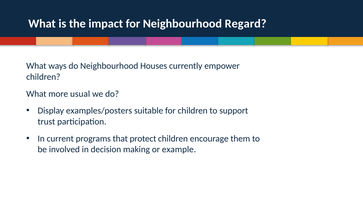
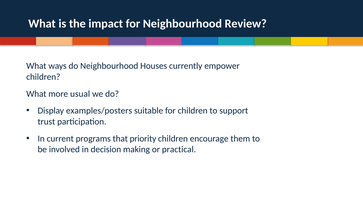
Regard: Regard -> Review
protect: protect -> priority
example: example -> practical
